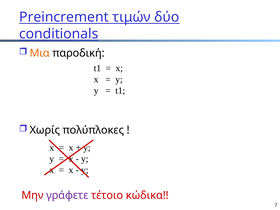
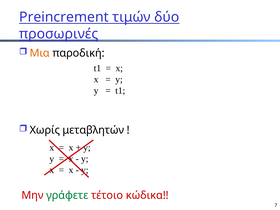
conditionals: conditionals -> προσωρινές
πολύπλοκες: πολύπλοκες -> μεταβλητών
γράφετε colour: purple -> green
